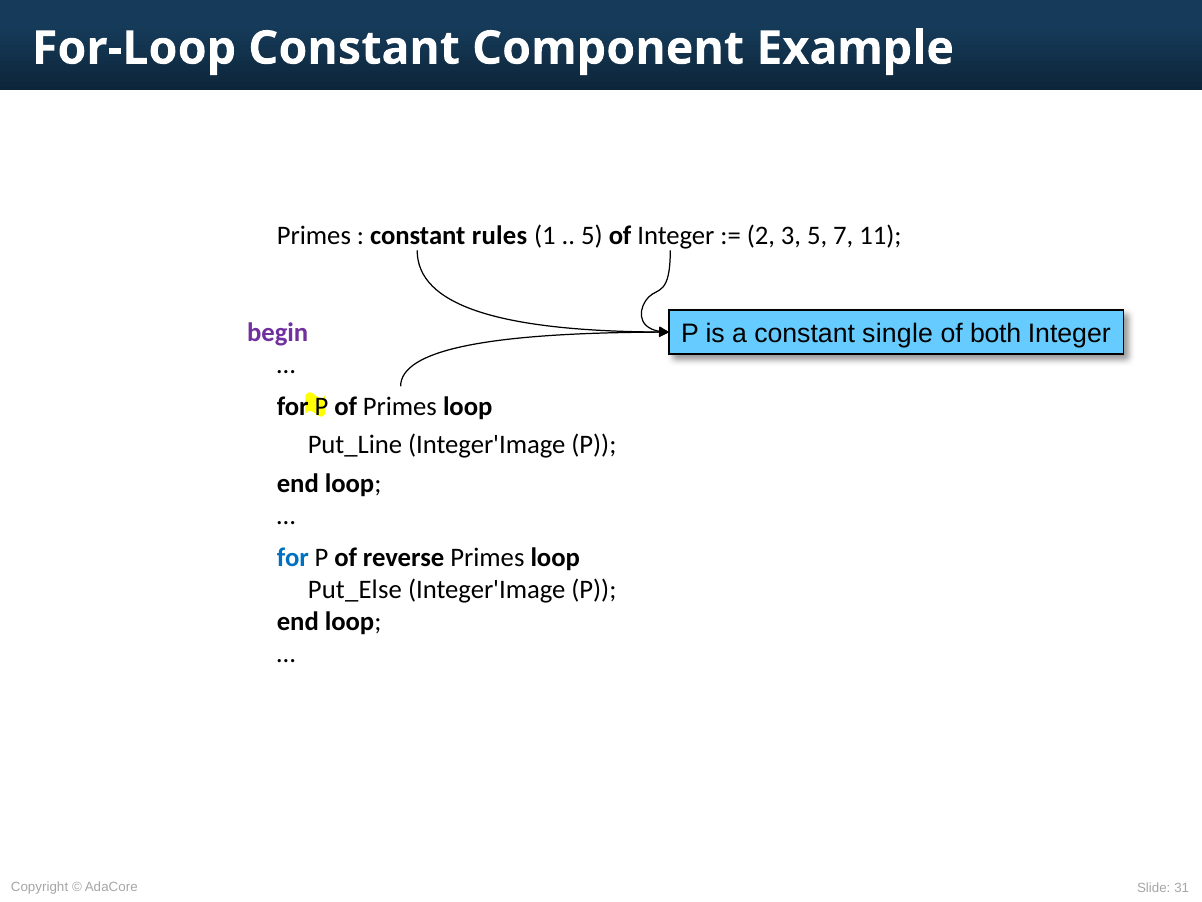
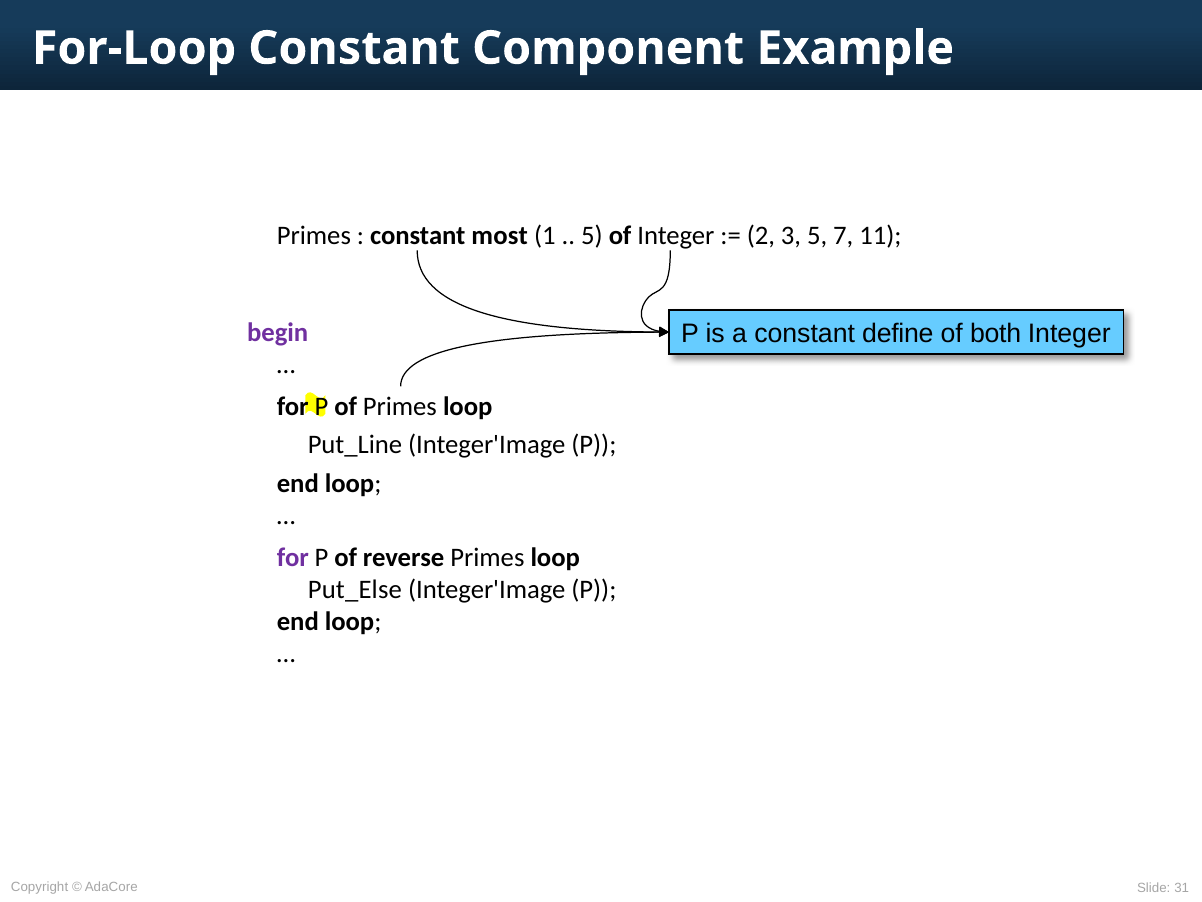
rules: rules -> most
single: single -> define
for at (293, 558) colour: blue -> purple
